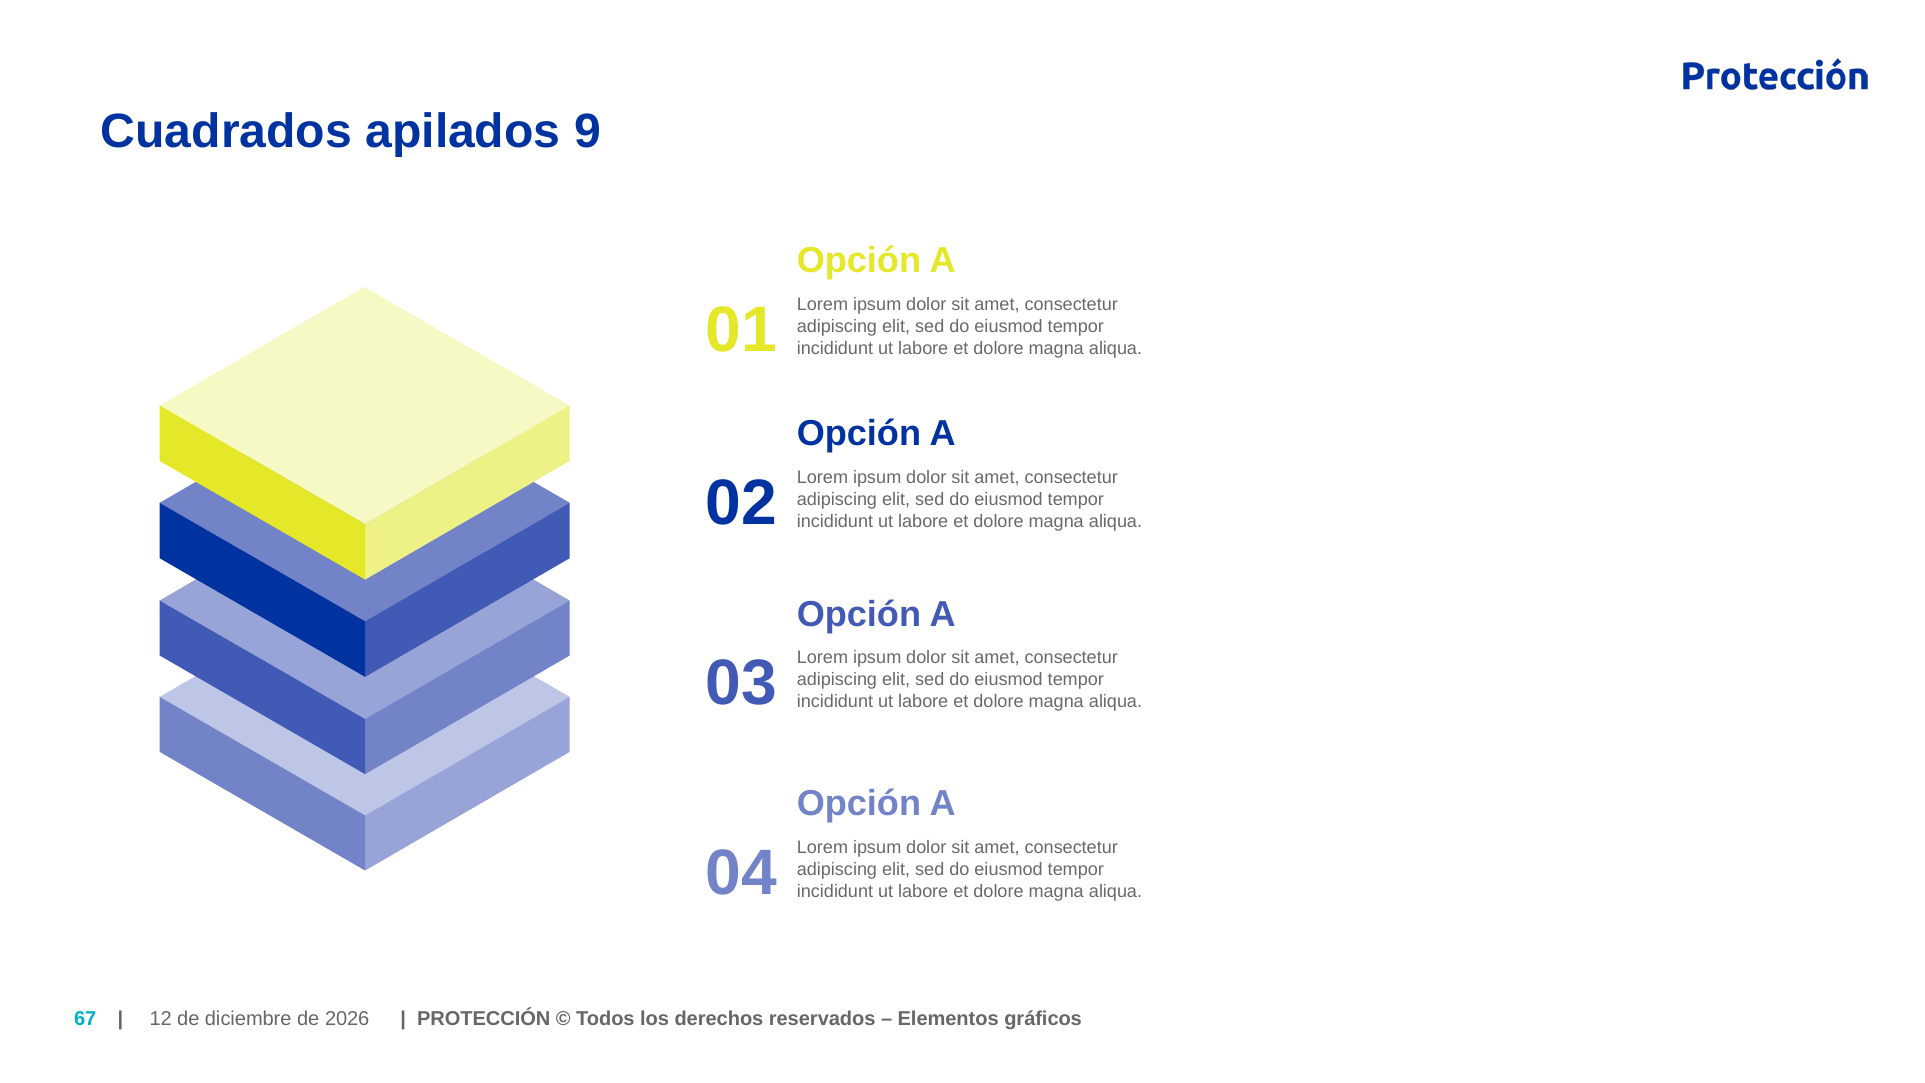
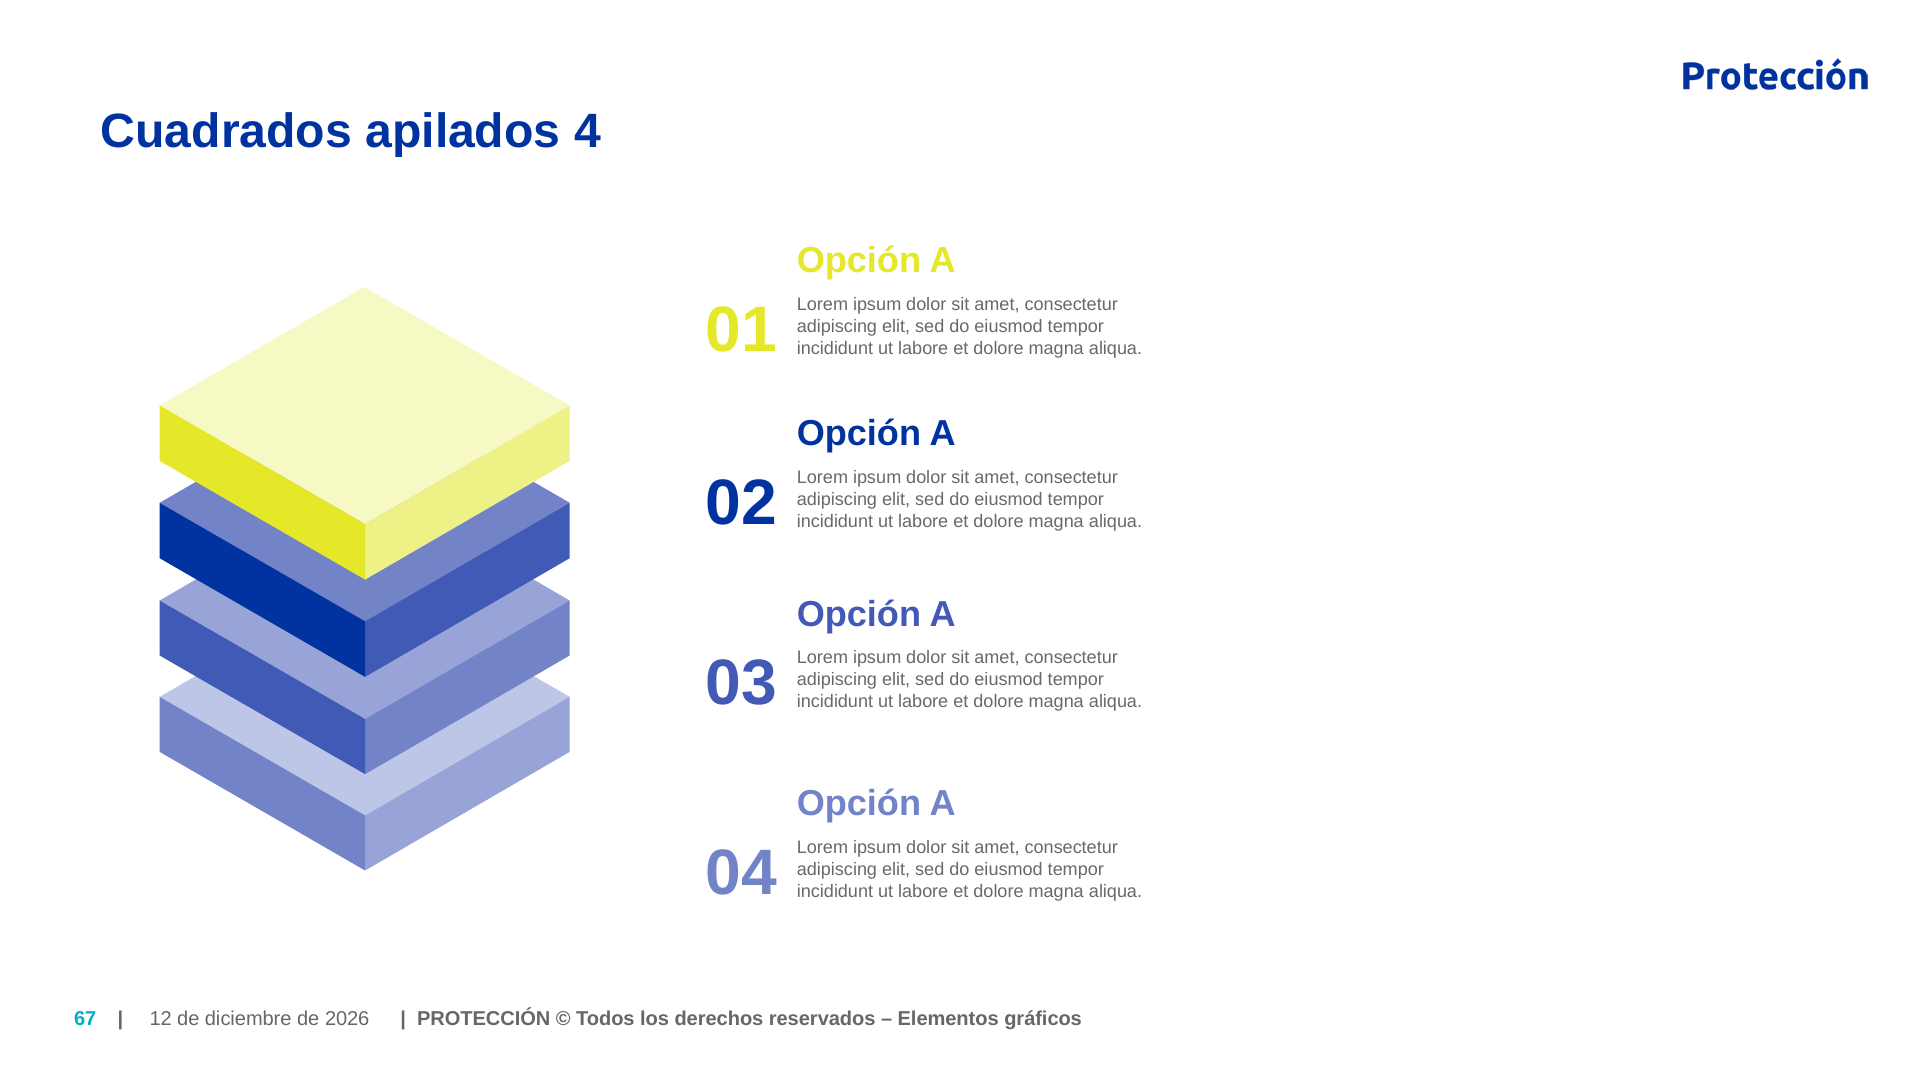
9: 9 -> 4
